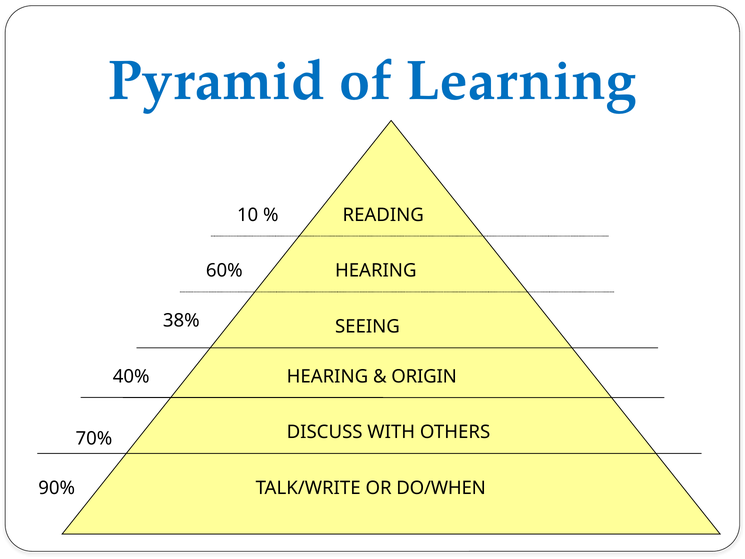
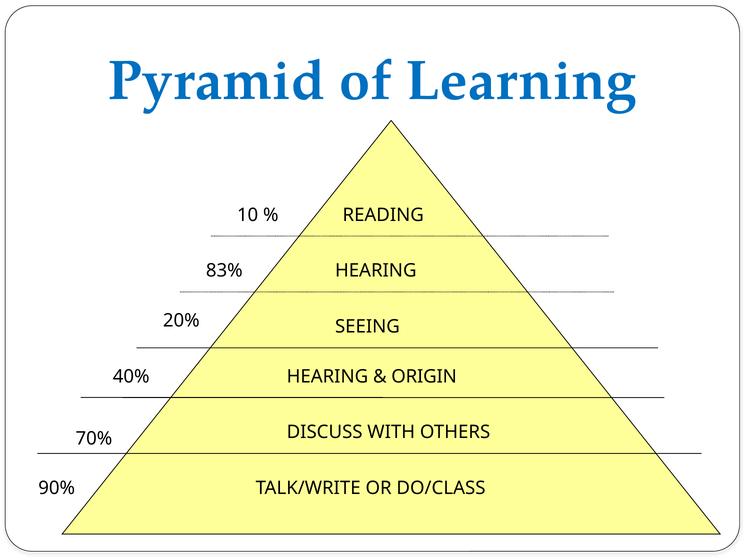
60%: 60% -> 83%
38%: 38% -> 20%
DO/WHEN: DO/WHEN -> DO/CLASS
